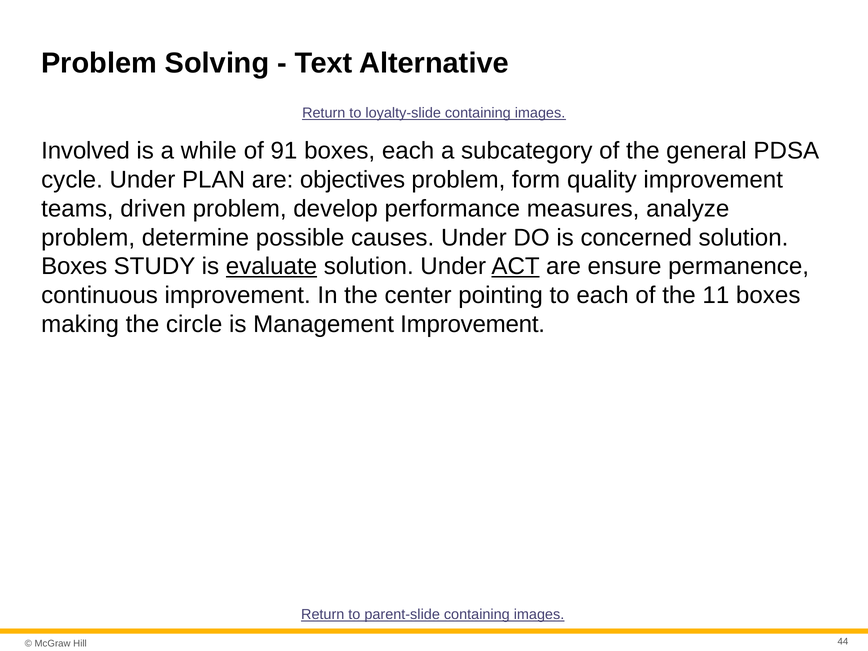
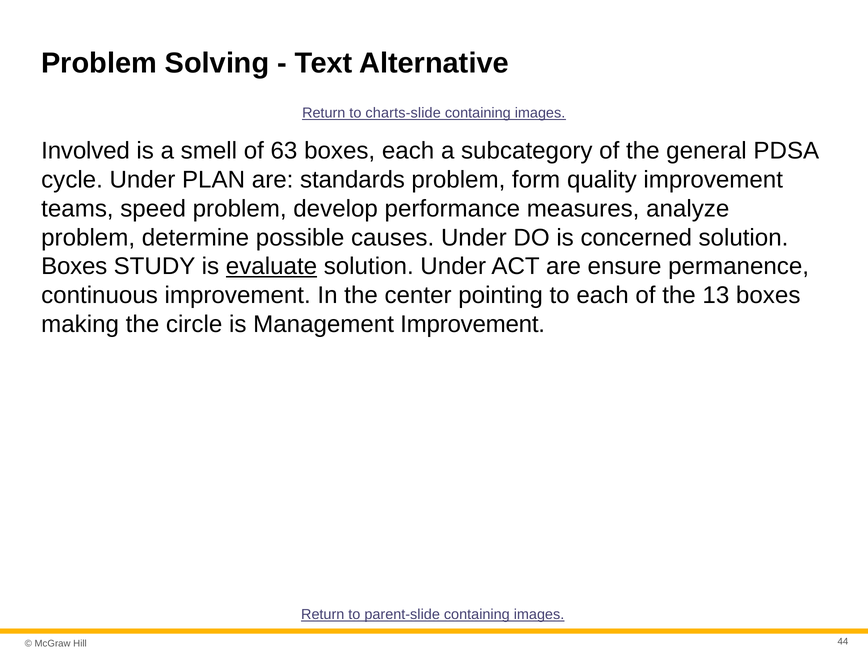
loyalty-slide: loyalty-slide -> charts-slide
while: while -> smell
91: 91 -> 63
objectives: objectives -> standards
driven: driven -> speed
ACT underline: present -> none
11: 11 -> 13
